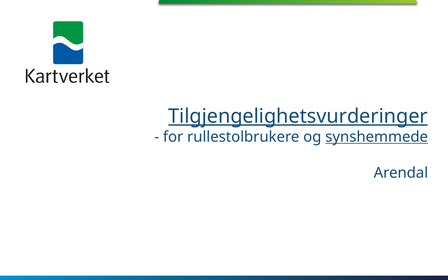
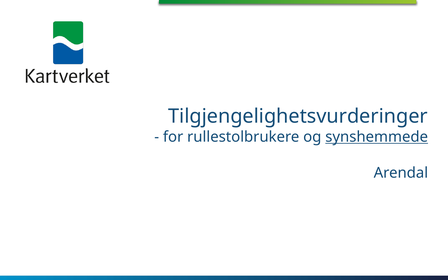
Tilgjengelighetsvurderinger underline: present -> none
